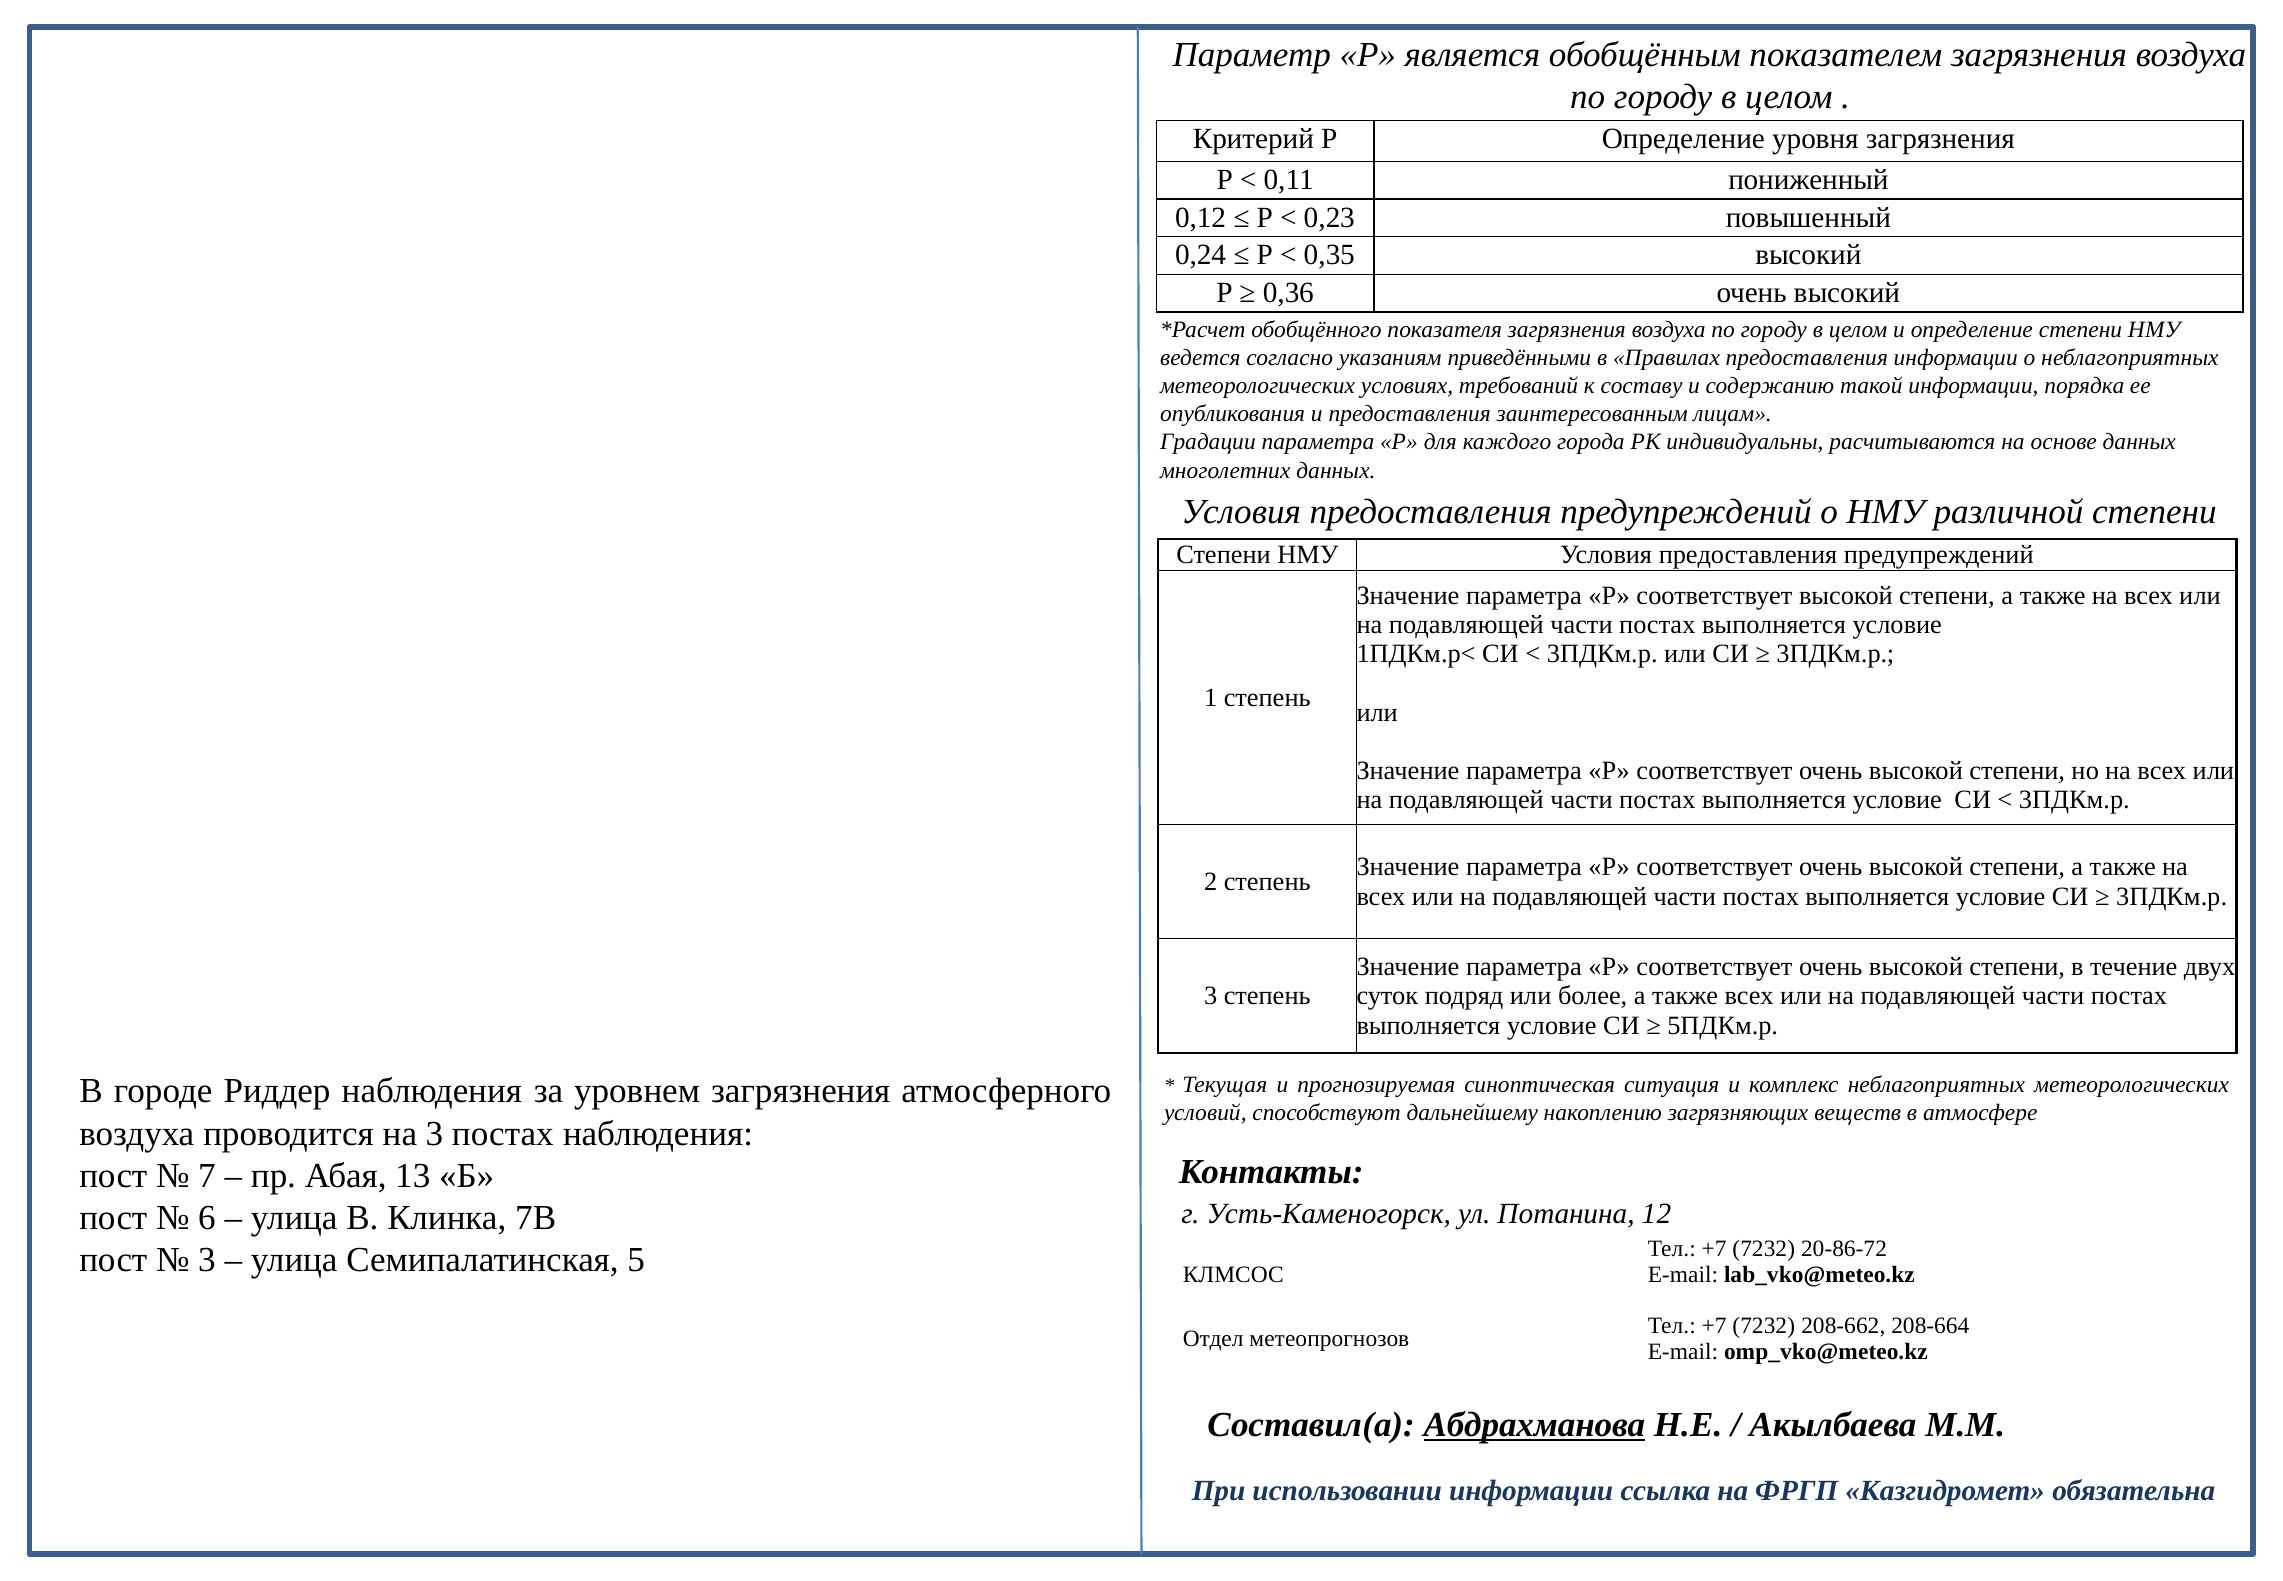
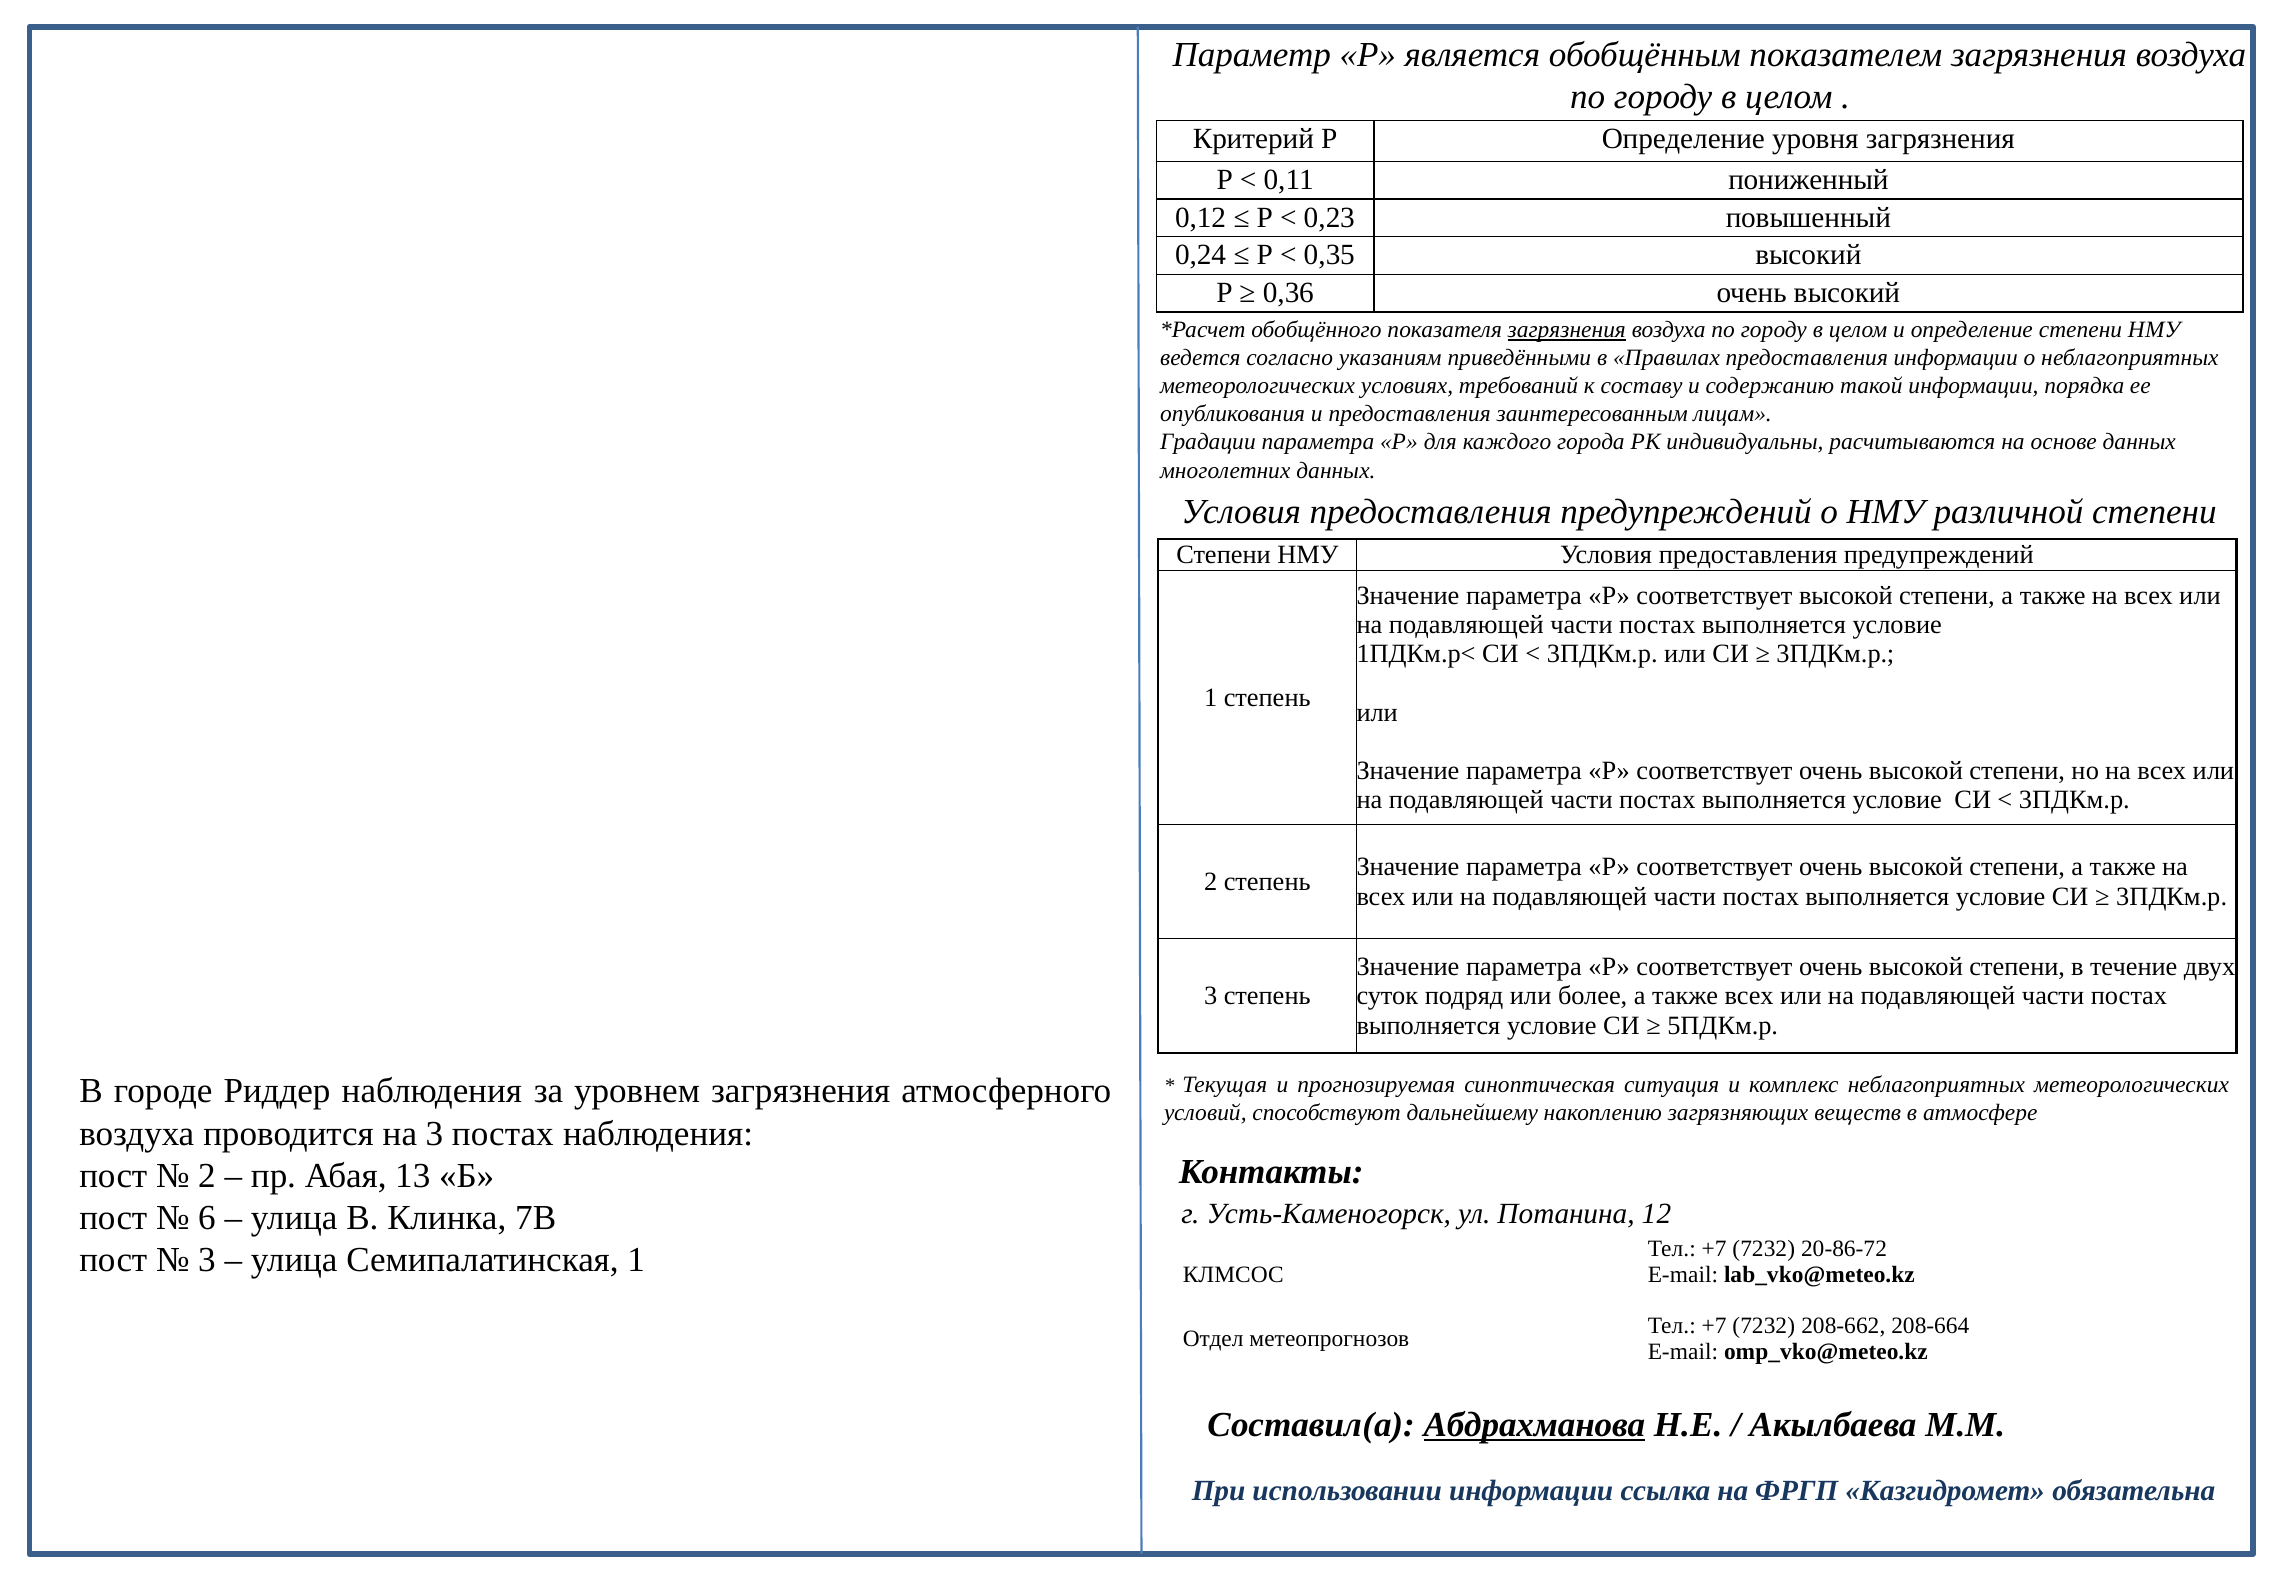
загрязнения at (1567, 330) underline: none -> present
7 at (207, 1175): 7 -> 2
Семипалатинская 5: 5 -> 1
